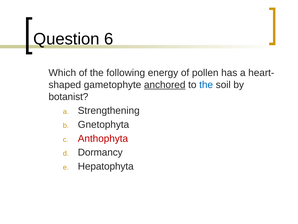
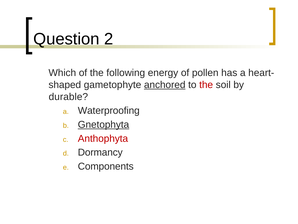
6: 6 -> 2
the at (206, 85) colour: blue -> red
botanist: botanist -> durable
Strengthening: Strengthening -> Waterproofing
Gnetophyta underline: none -> present
Hepatophyta: Hepatophyta -> Components
